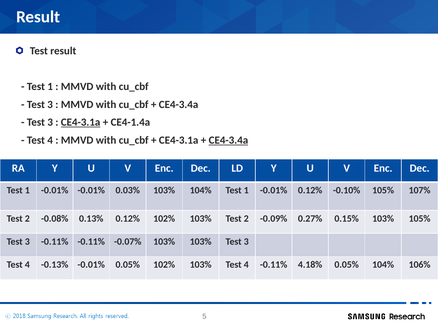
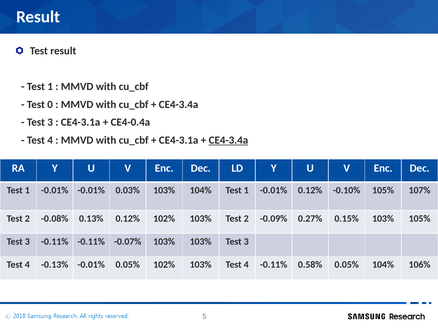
3 at (50, 105): 3 -> 0
CE4-3.1a at (81, 123) underline: present -> none
CE4-1.4a: CE4-1.4a -> CE4-0.4a
4.18%: 4.18% -> 0.58%
